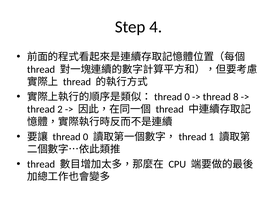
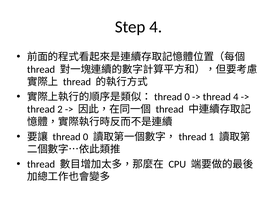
thread 8: 8 -> 4
